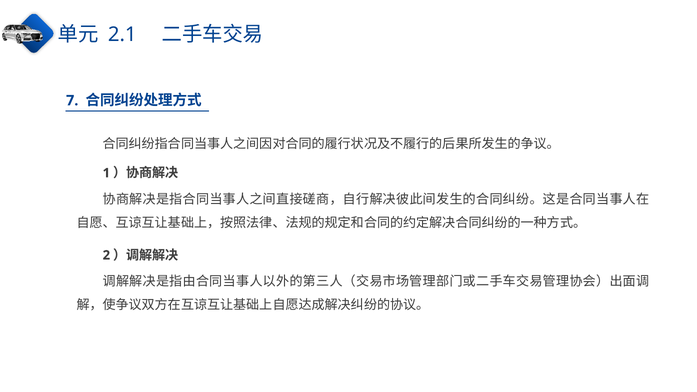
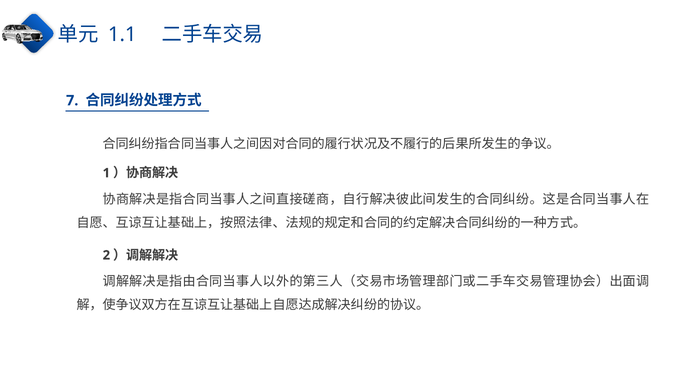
2.1: 2.1 -> 1.1
